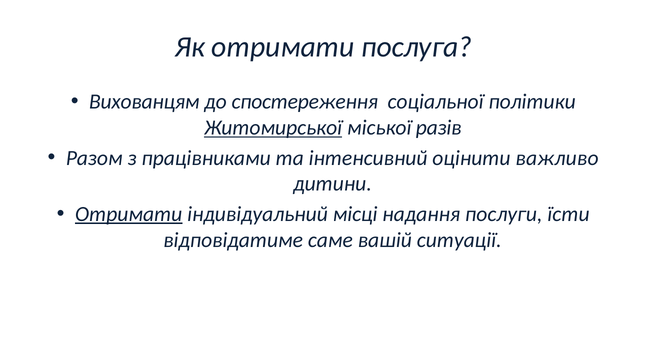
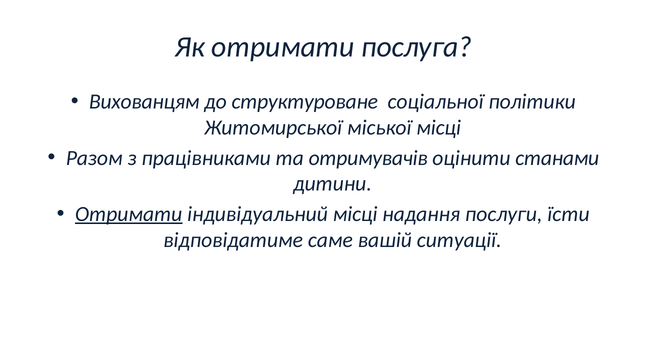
спостереження: спостереження -> структуроване
Житомирської underline: present -> none
міської разів: разів -> місці
інтенсивний: інтенсивний -> отримувачів
важливо: важливо -> станами
